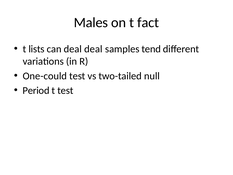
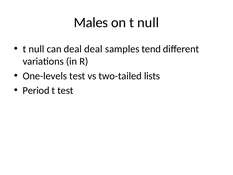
on t fact: fact -> null
lists at (37, 49): lists -> null
One-could: One-could -> One-levels
null: null -> lists
